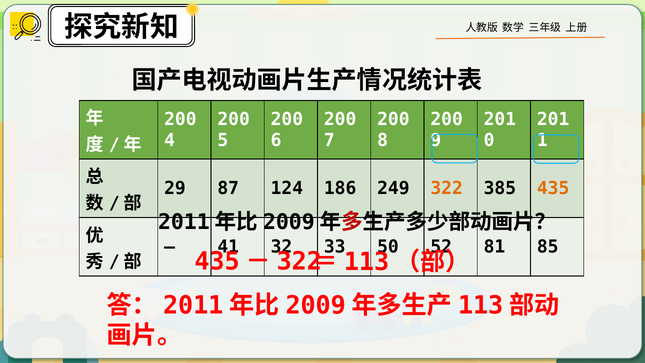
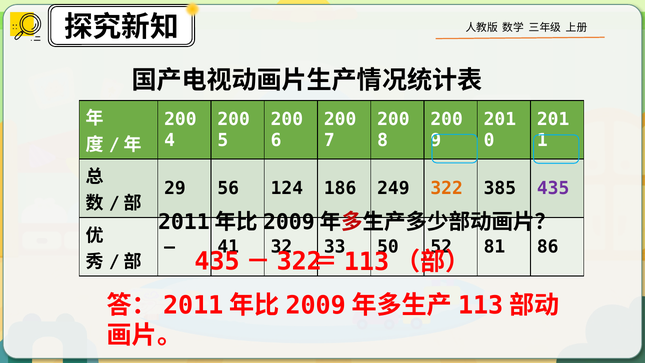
87: 87 -> 56
435 colour: orange -> purple
85: 85 -> 86
